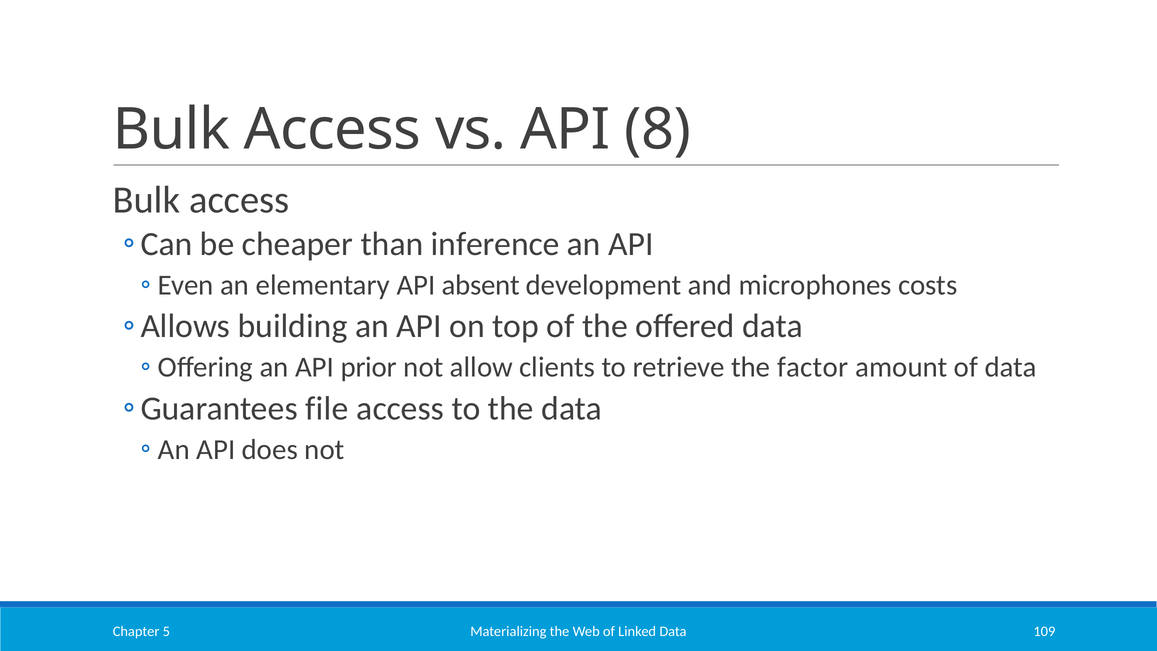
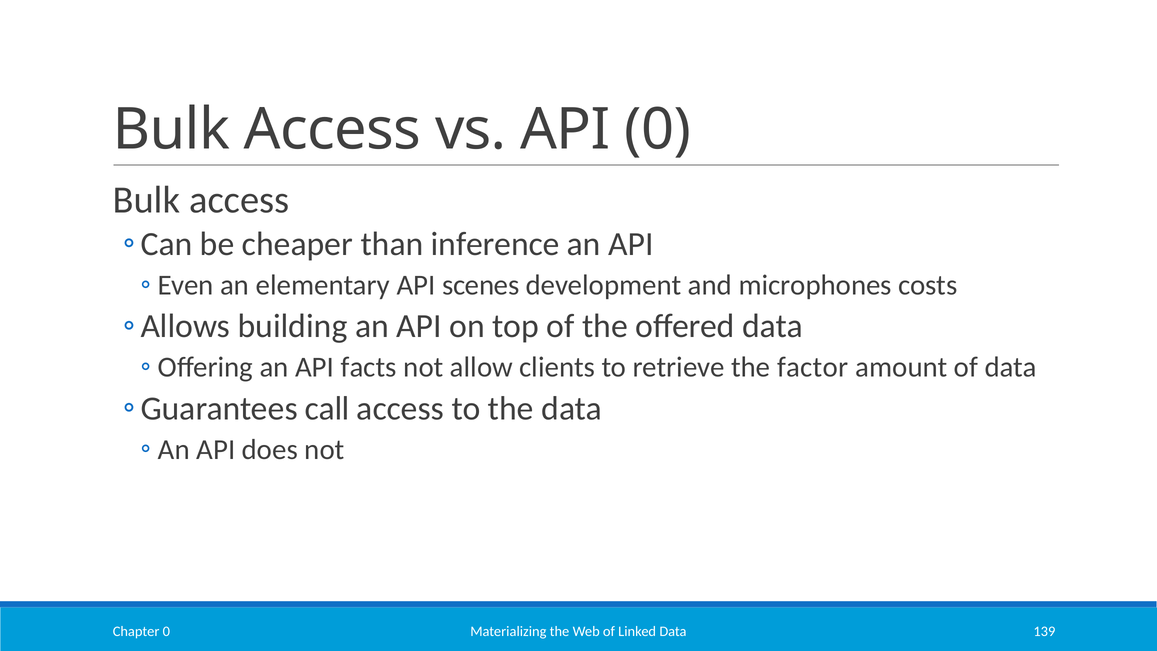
API 8: 8 -> 0
absent: absent -> scenes
prior: prior -> facts
file: file -> call
109: 109 -> 139
Chapter 5: 5 -> 0
